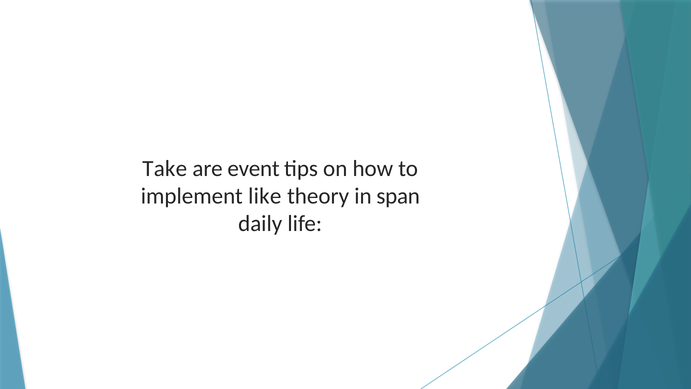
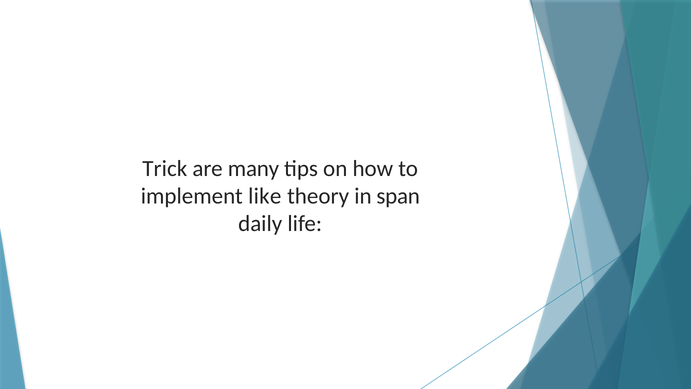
Take: Take -> Trick
event: event -> many
